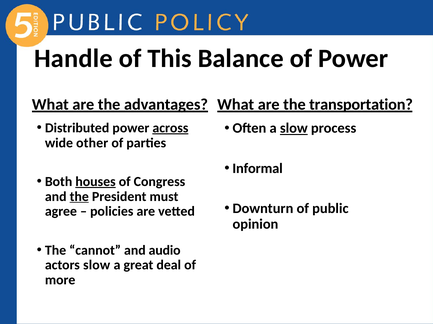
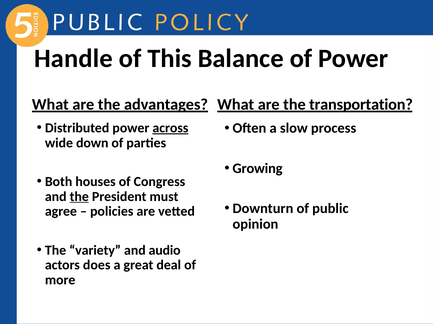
slow at (294, 129) underline: present -> none
other: other -> down
Informal: Informal -> Growing
houses underline: present -> none
cannot: cannot -> variety
actors slow: slow -> does
